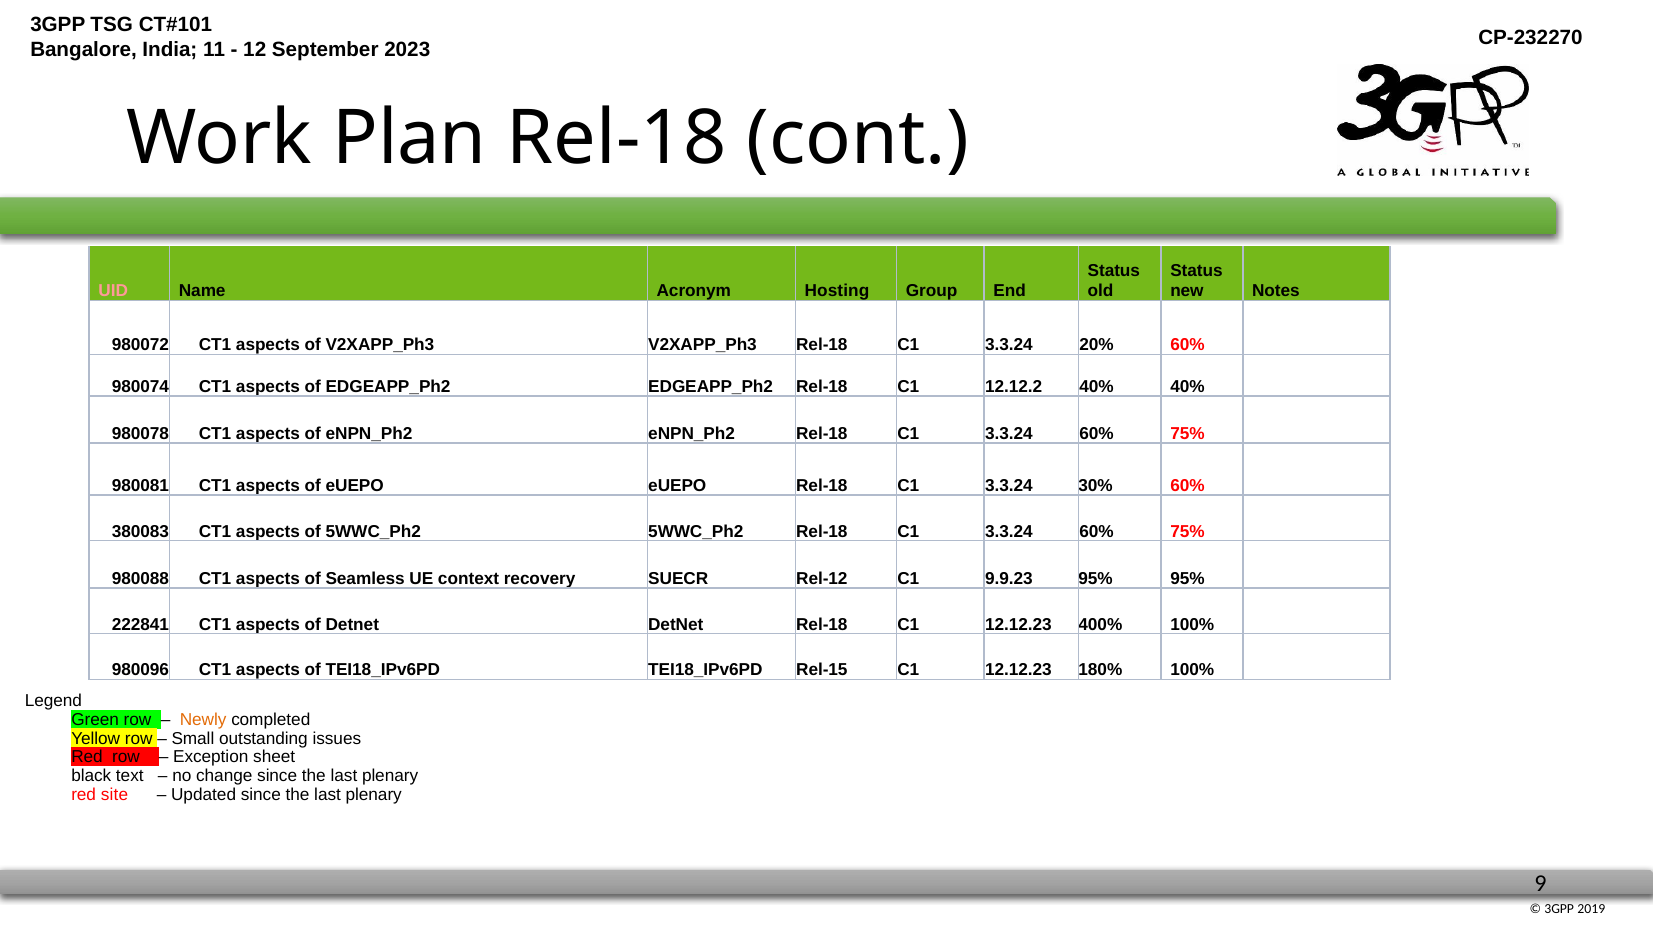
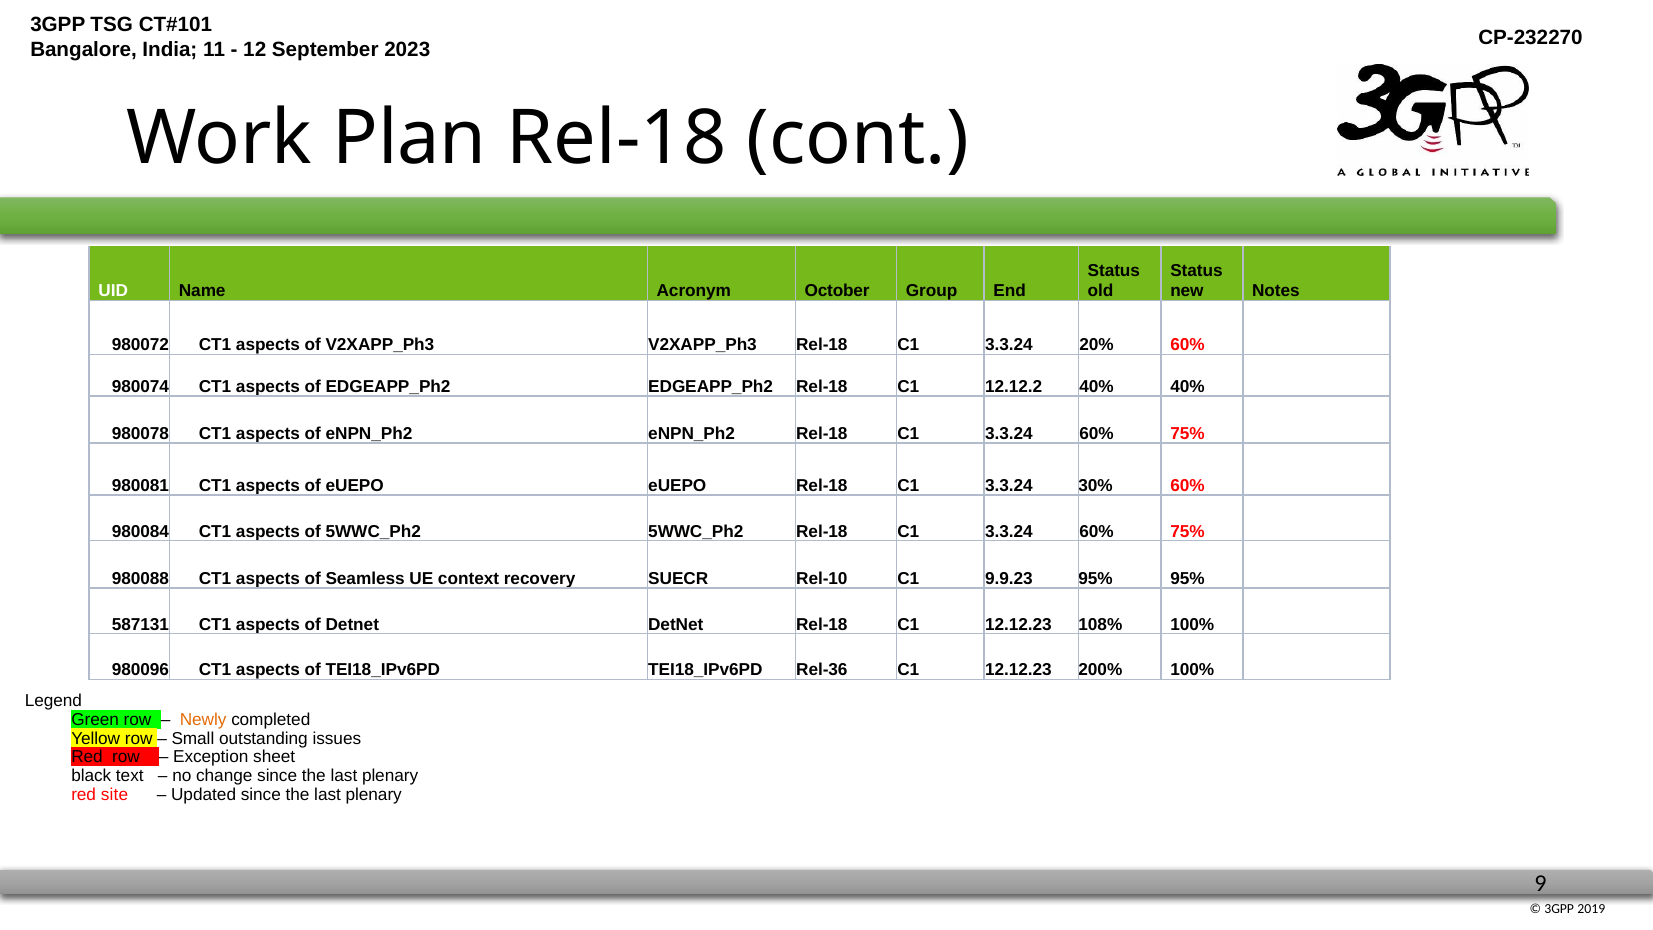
UID colour: pink -> white
Hosting: Hosting -> October
380083: 380083 -> 980084
Rel-12: Rel-12 -> Rel-10
222841: 222841 -> 587131
400%: 400% -> 108%
Rel-15: Rel-15 -> Rel-36
180%: 180% -> 200%
